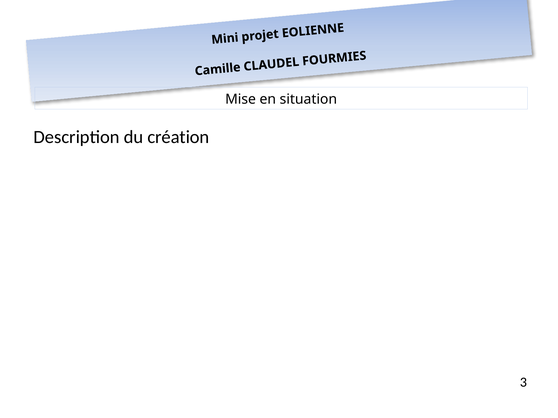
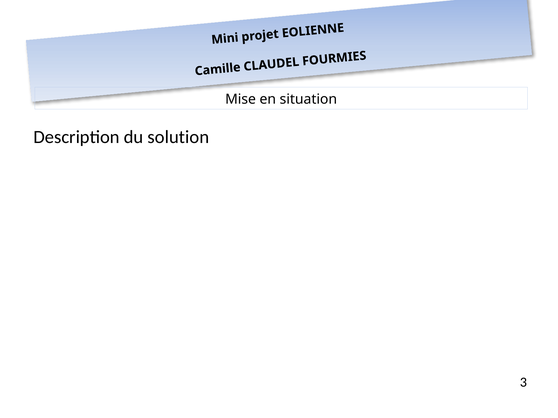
création: création -> solution
